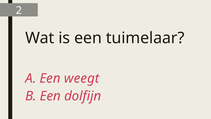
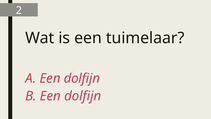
weegt at (82, 78): weegt -> dolfijn
